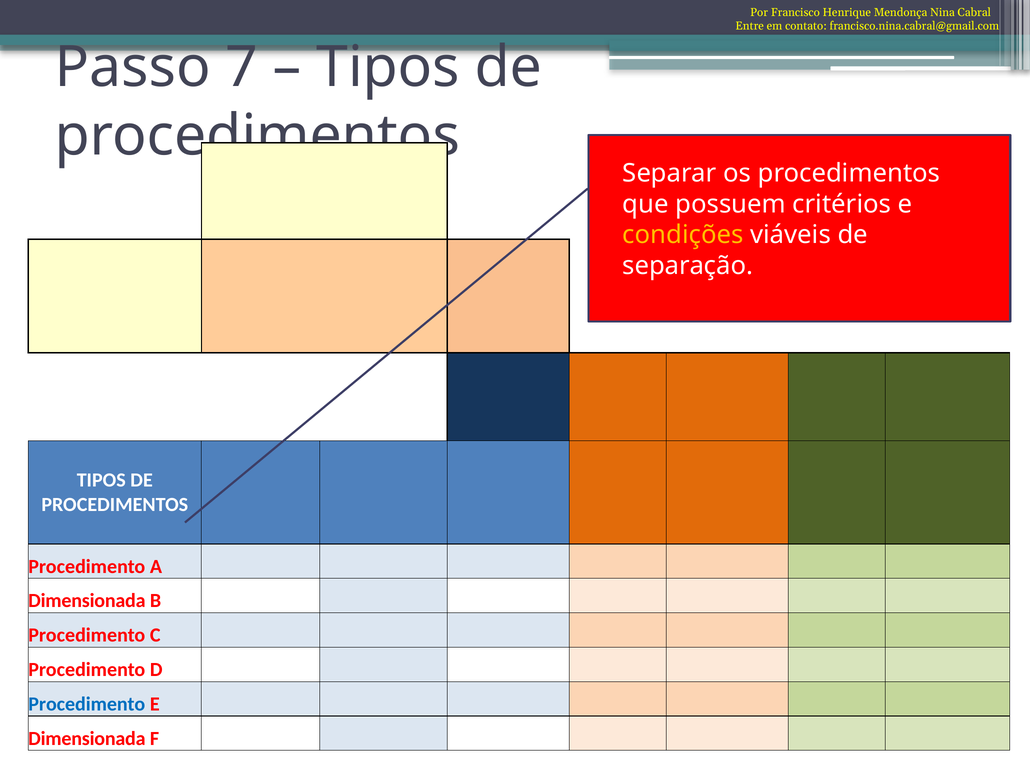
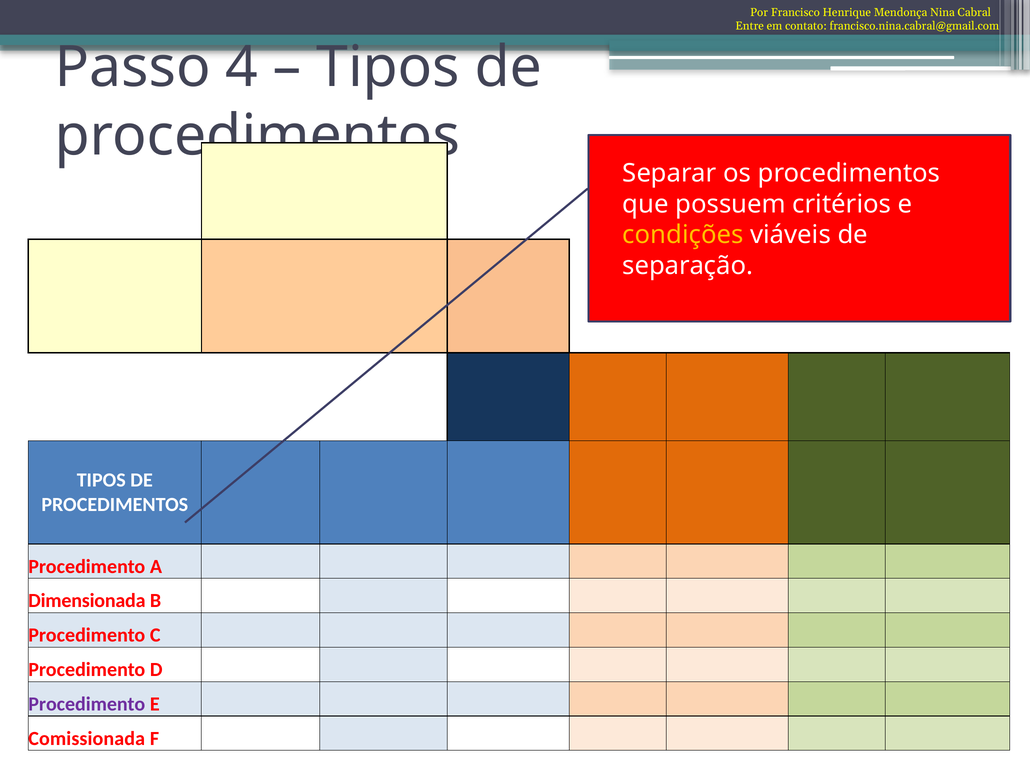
7: 7 -> 4
Procedimento at (87, 705) colour: blue -> purple
Dimensionada at (87, 739): Dimensionada -> Comissionada
